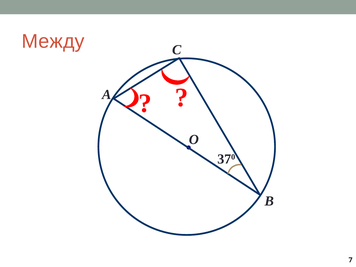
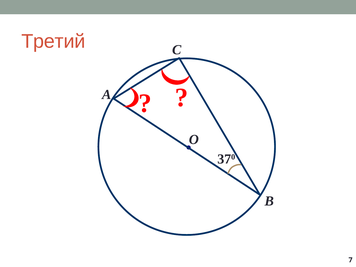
Между: Между -> Третий
